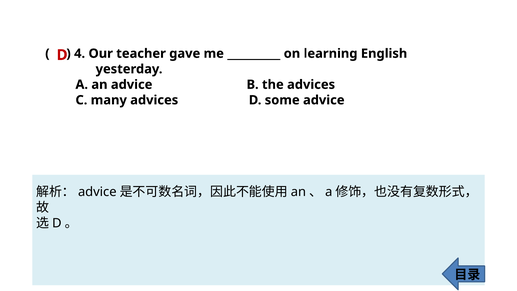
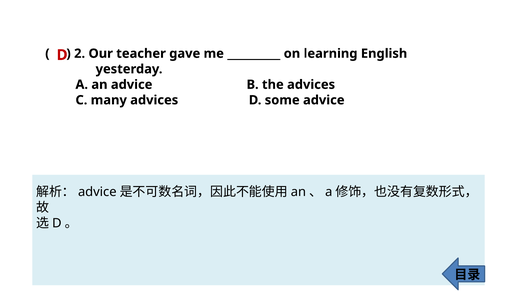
4: 4 -> 2
